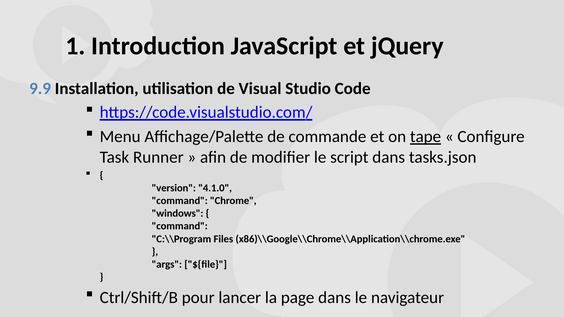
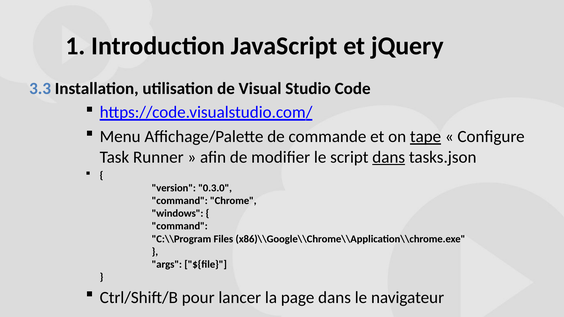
9.9: 9.9 -> 3.3
dans at (389, 157) underline: none -> present
4.1.0: 4.1.0 -> 0.3.0
